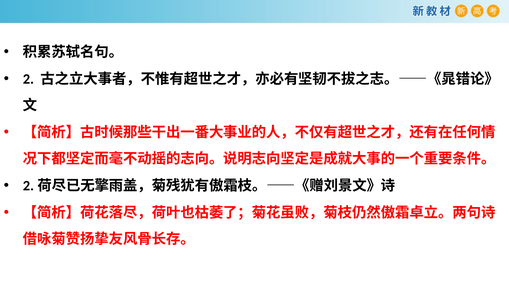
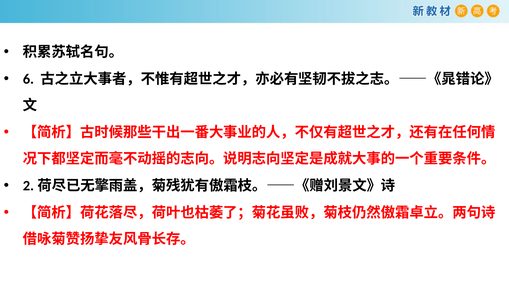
2: 2 -> 6
